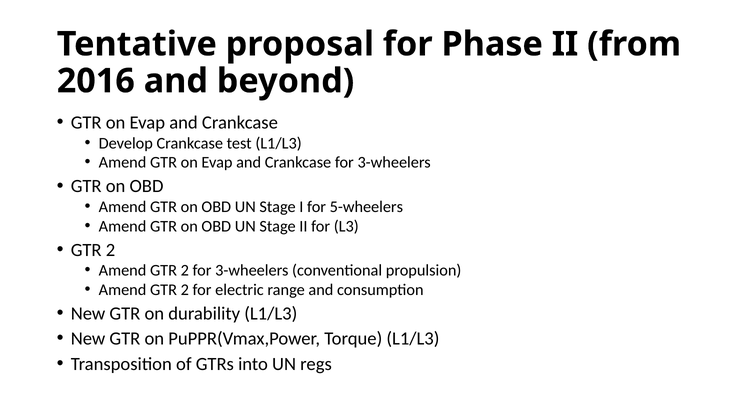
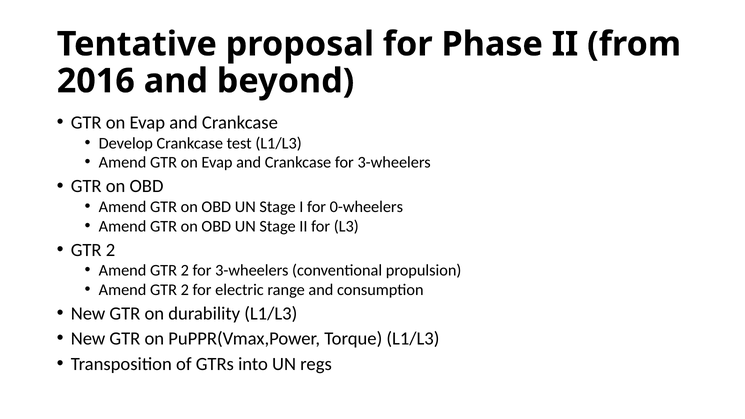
5-wheelers: 5-wheelers -> 0-wheelers
